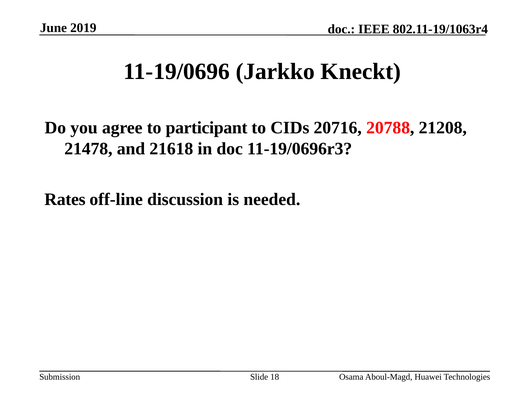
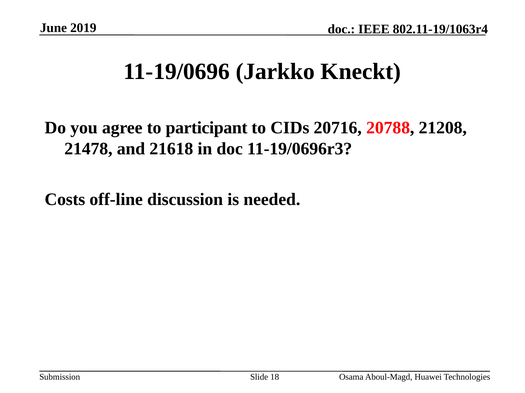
Rates: Rates -> Costs
